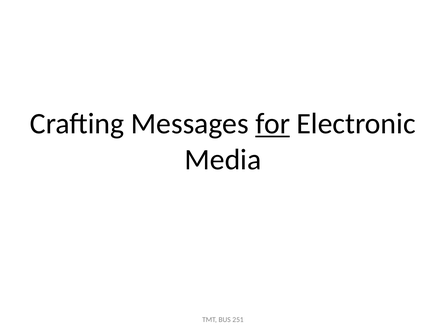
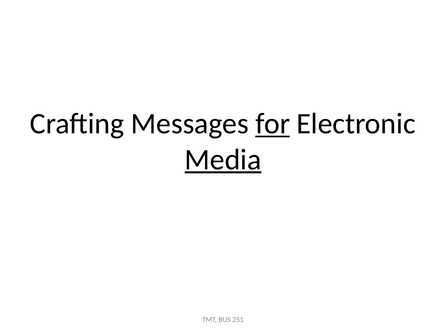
Media underline: none -> present
